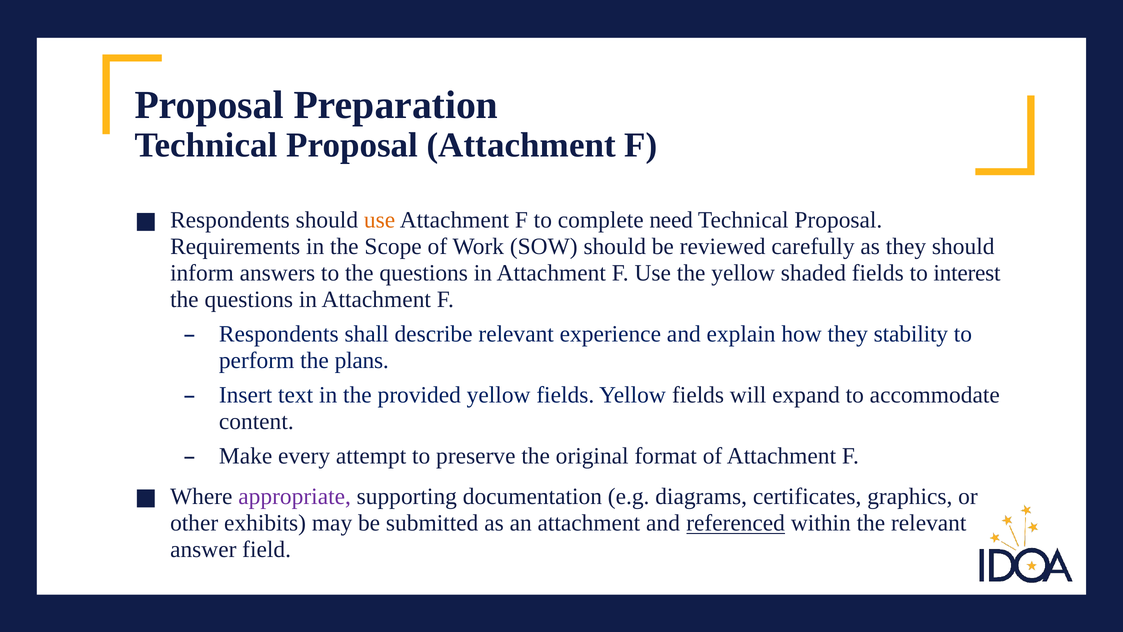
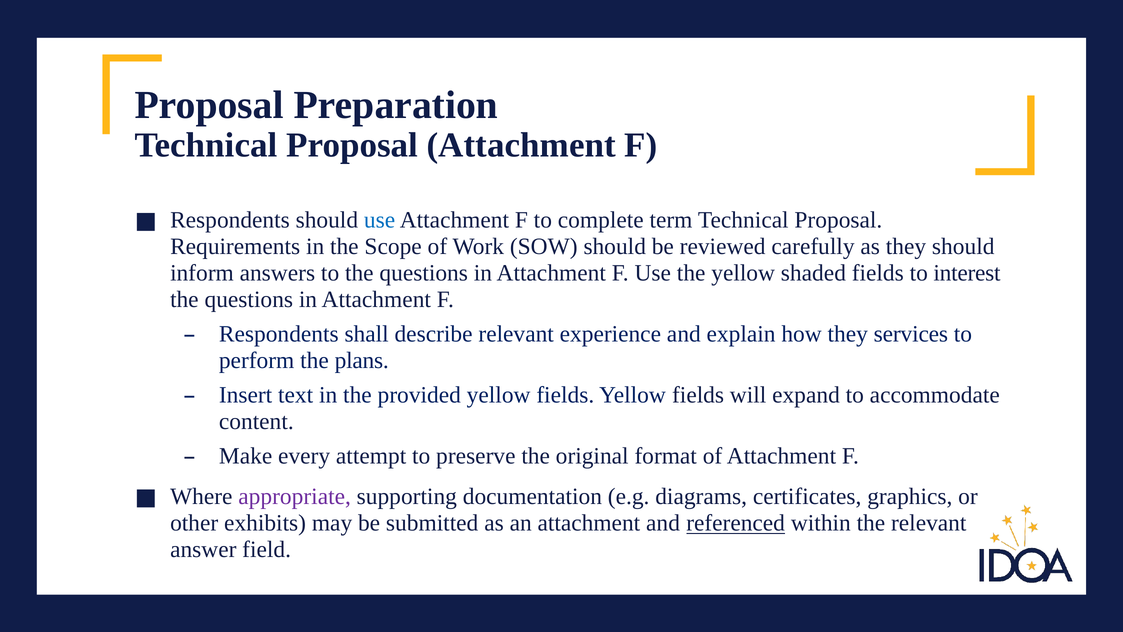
use at (380, 220) colour: orange -> blue
need: need -> term
stability: stability -> services
